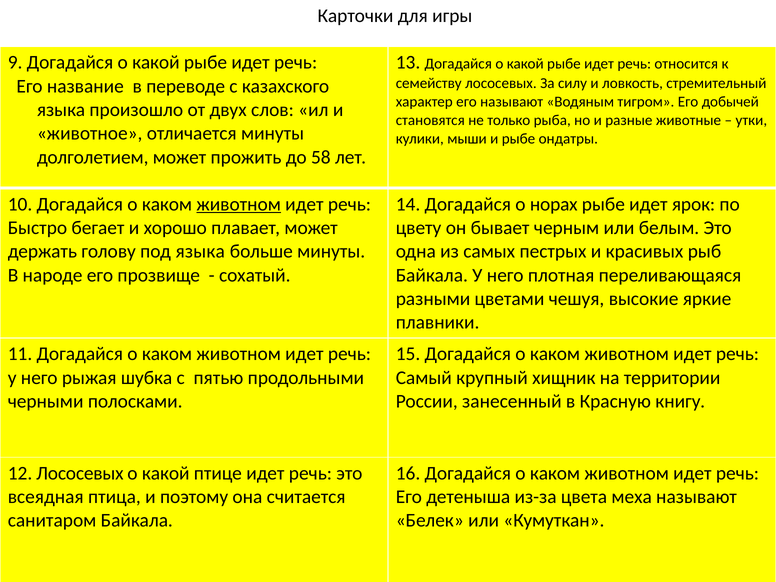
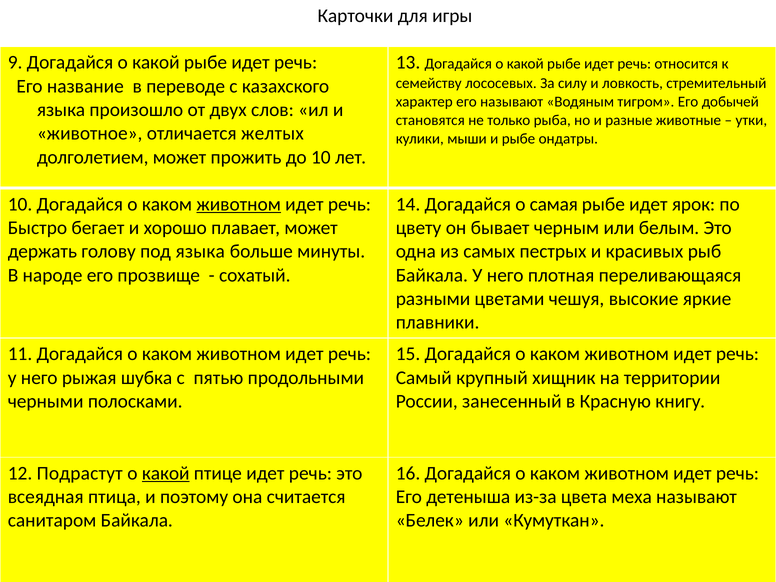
отличается минуты: минуты -> желтых
до 58: 58 -> 10
норах: норах -> самая
12 Лососевых: Лососевых -> Подрастут
какой at (166, 473) underline: none -> present
